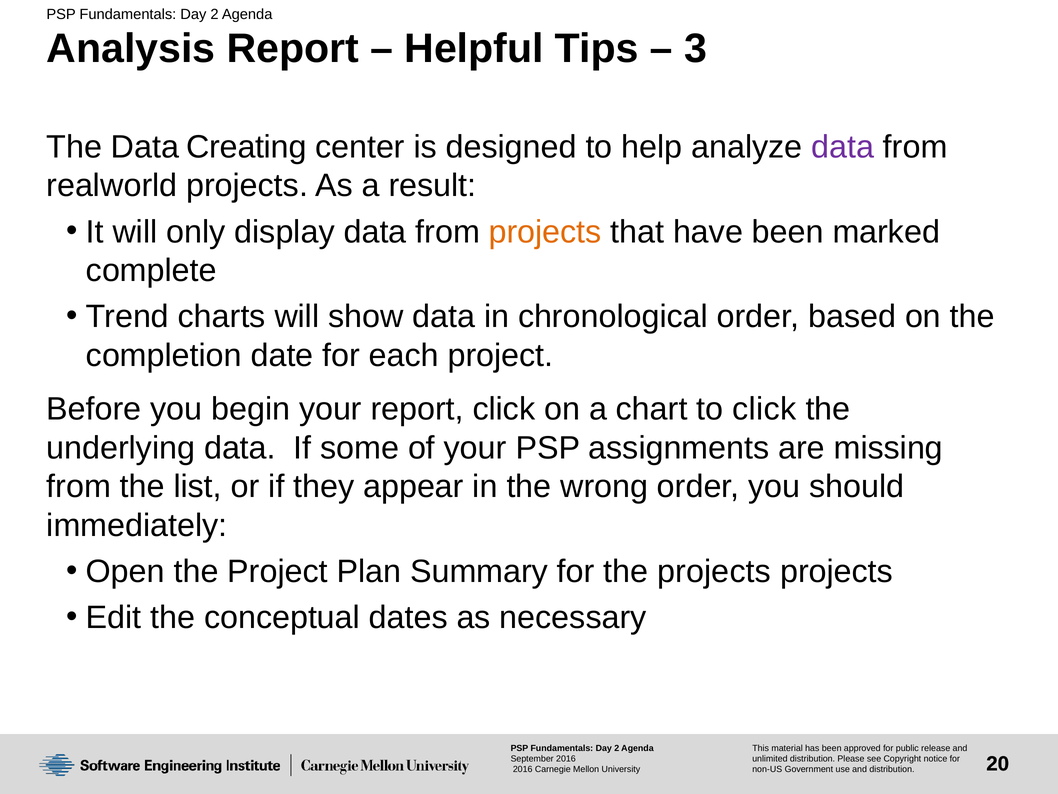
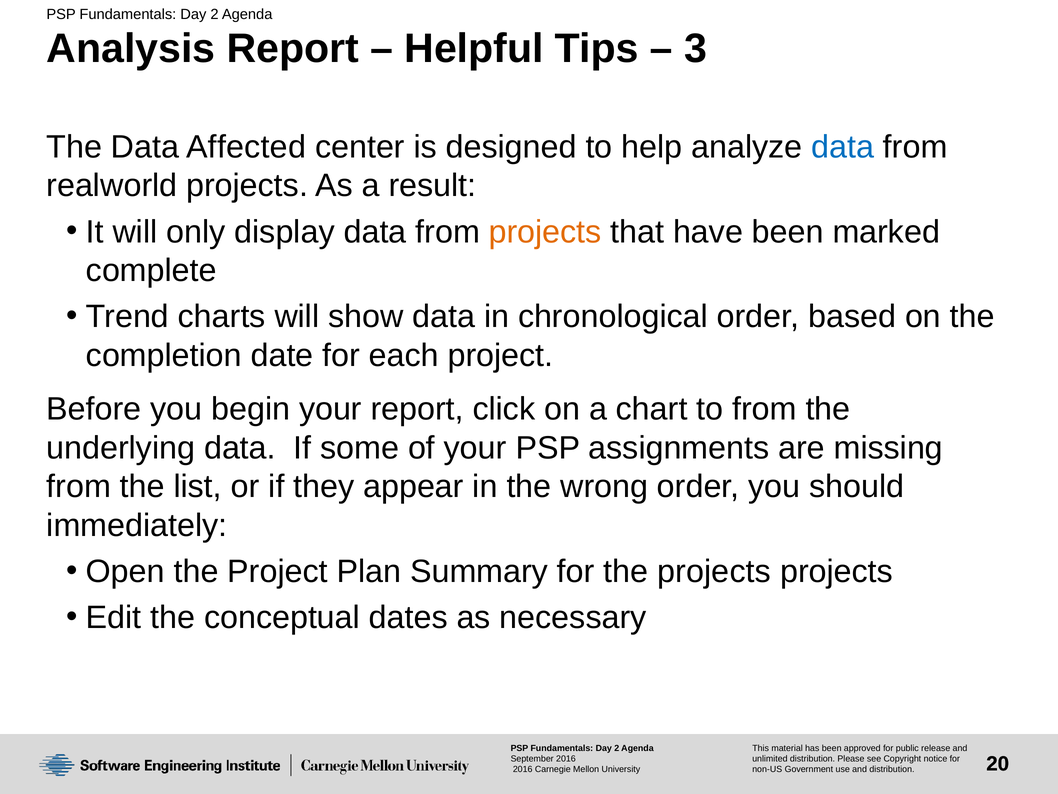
Creating: Creating -> Affected
data at (843, 147) colour: purple -> blue
to click: click -> from
